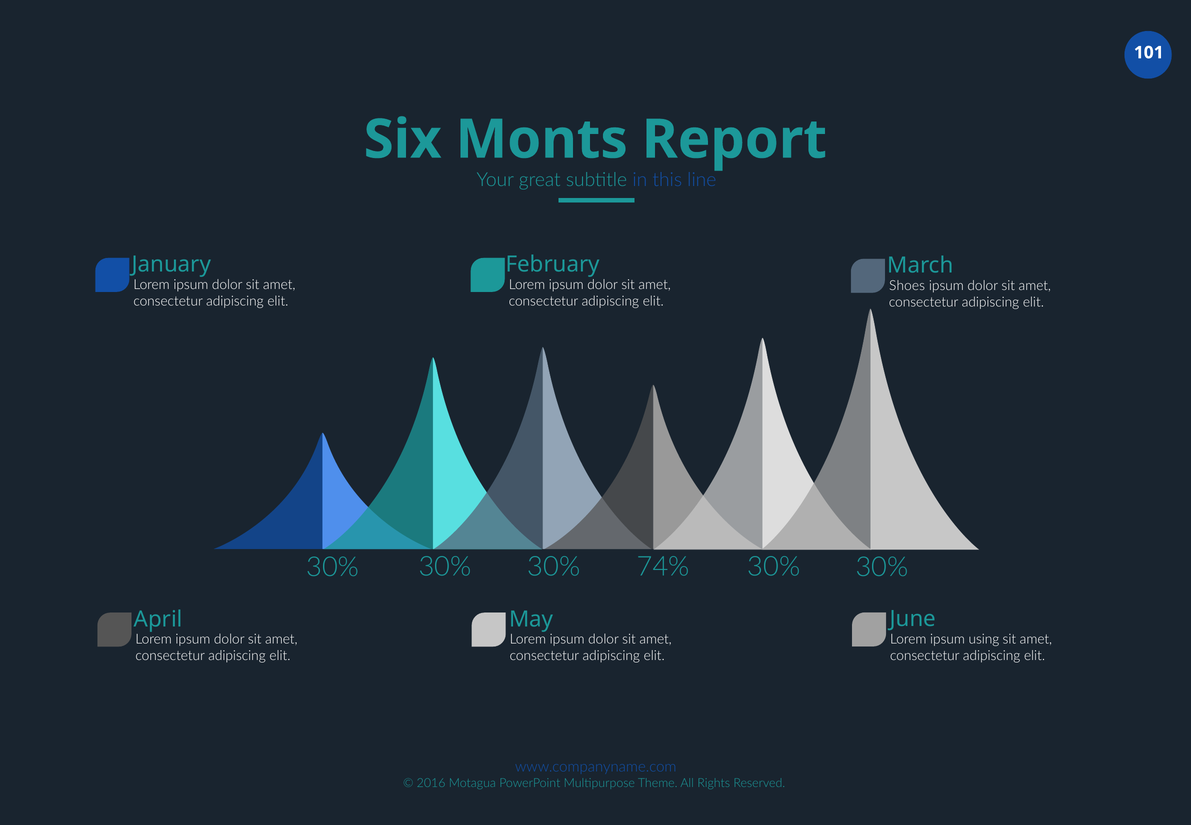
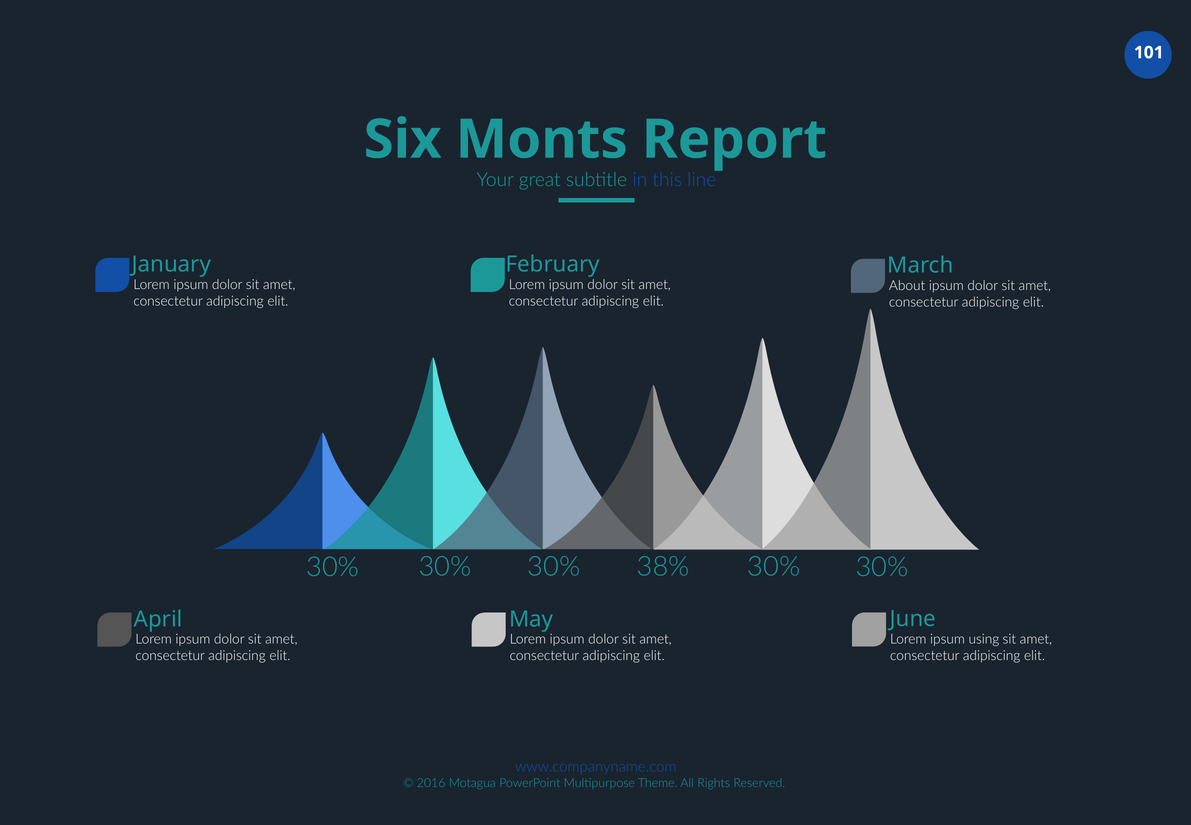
Shoes: Shoes -> About
74%: 74% -> 38%
